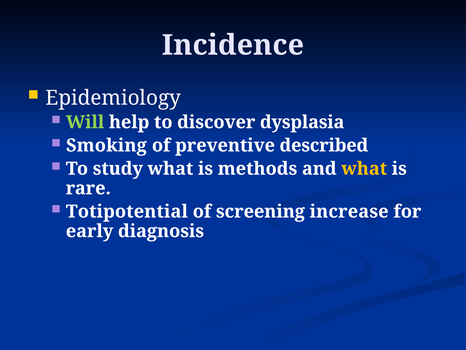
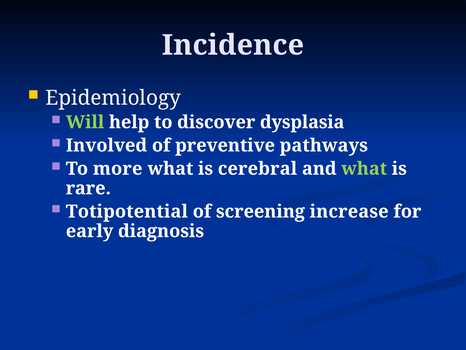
Smoking: Smoking -> Involved
described: described -> pathways
study: study -> more
methods: methods -> cerebral
what at (364, 168) colour: yellow -> light green
